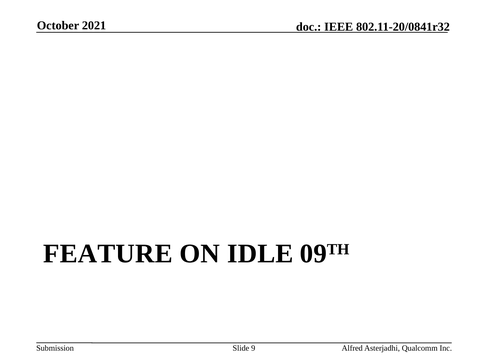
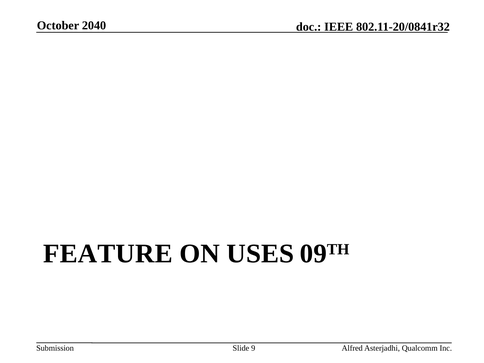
2021: 2021 -> 2040
IDLE: IDLE -> USES
